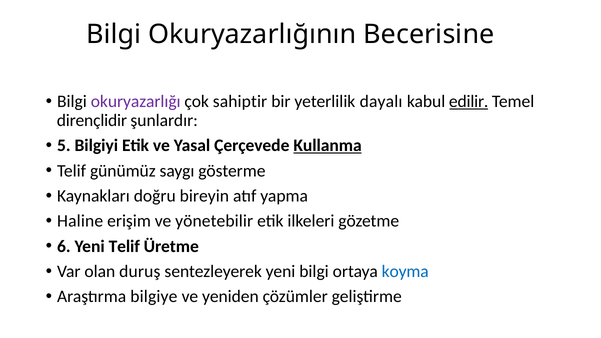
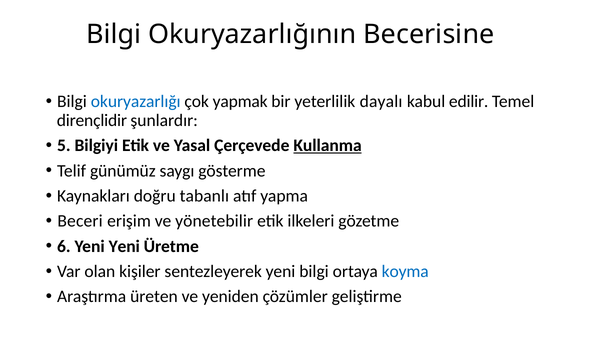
okuryazarlığı colour: purple -> blue
sahiptir: sahiptir -> yapmak
edilir underline: present -> none
bireyin: bireyin -> tabanlı
Haline: Haline -> Beceri
Yeni Telif: Telif -> Yeni
duruş: duruş -> kişiler
bilgiye: bilgiye -> üreten
